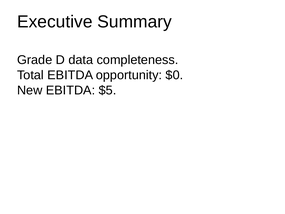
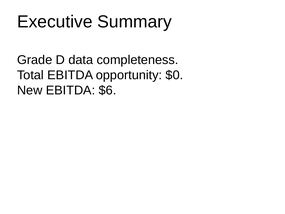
$5: $5 -> $6
